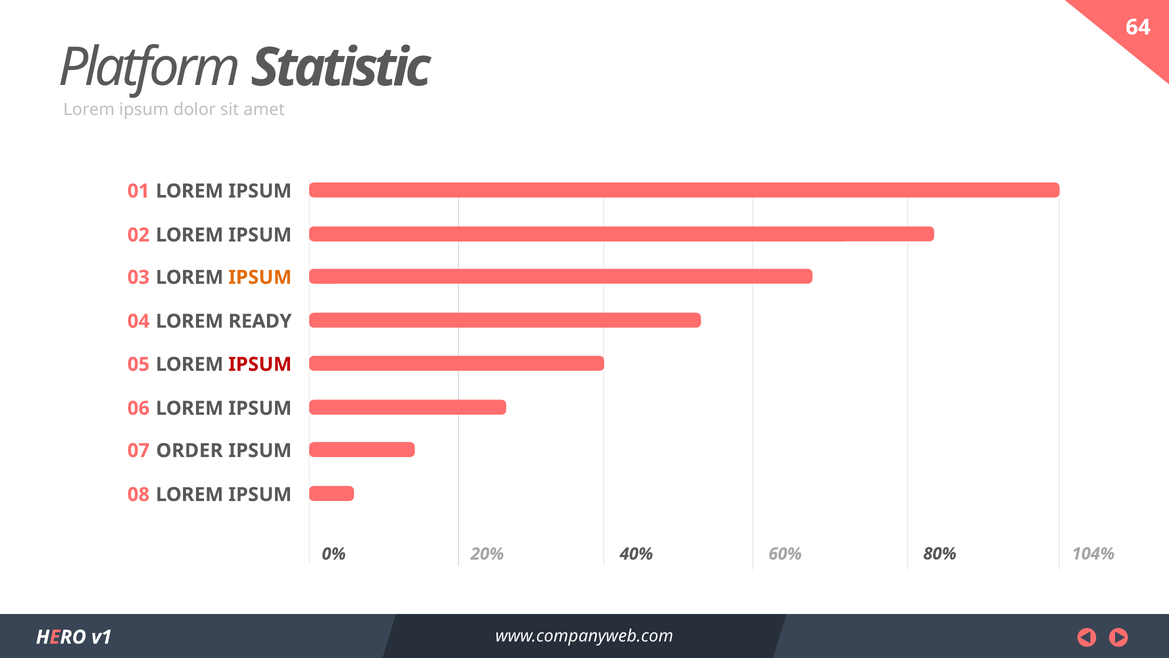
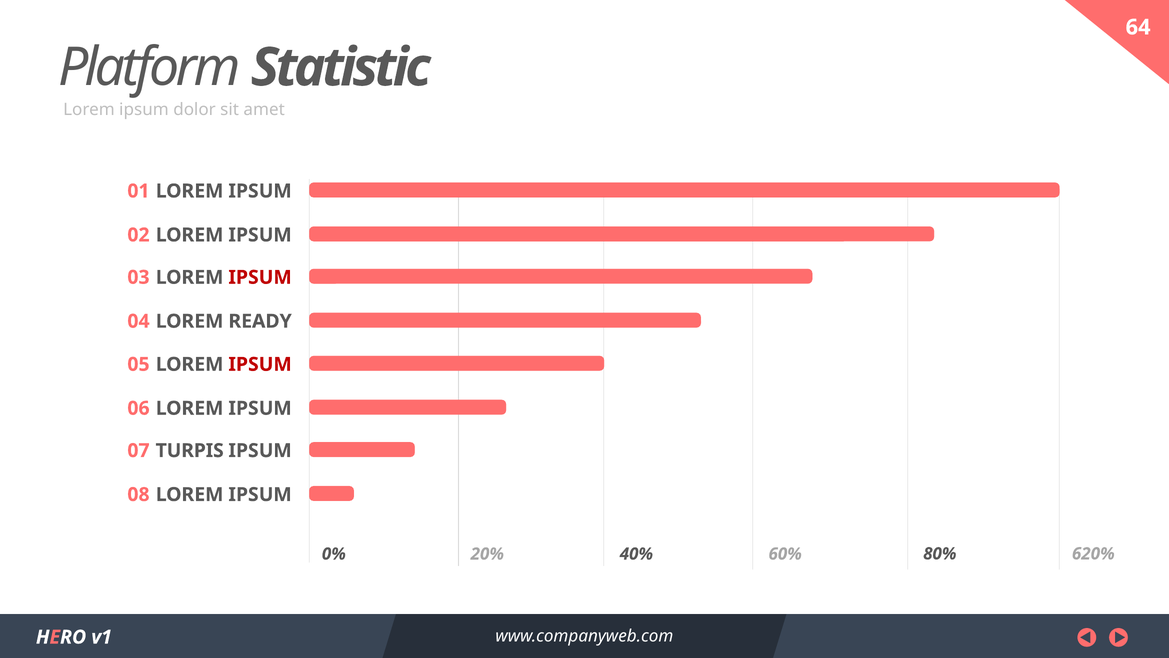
IPSUM at (260, 277) colour: orange -> red
ORDER: ORDER -> TURPIS
104%: 104% -> 620%
